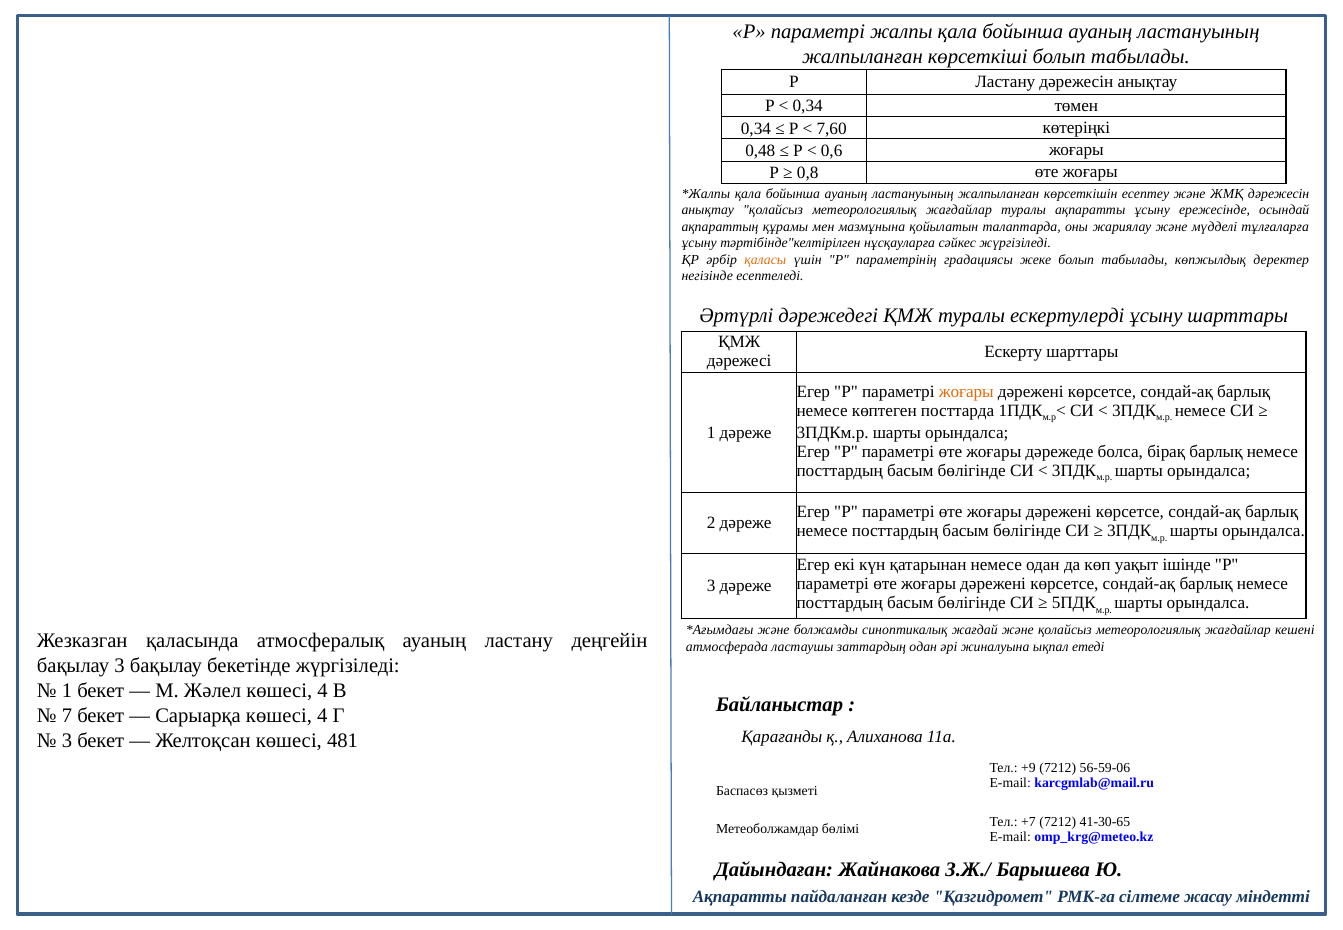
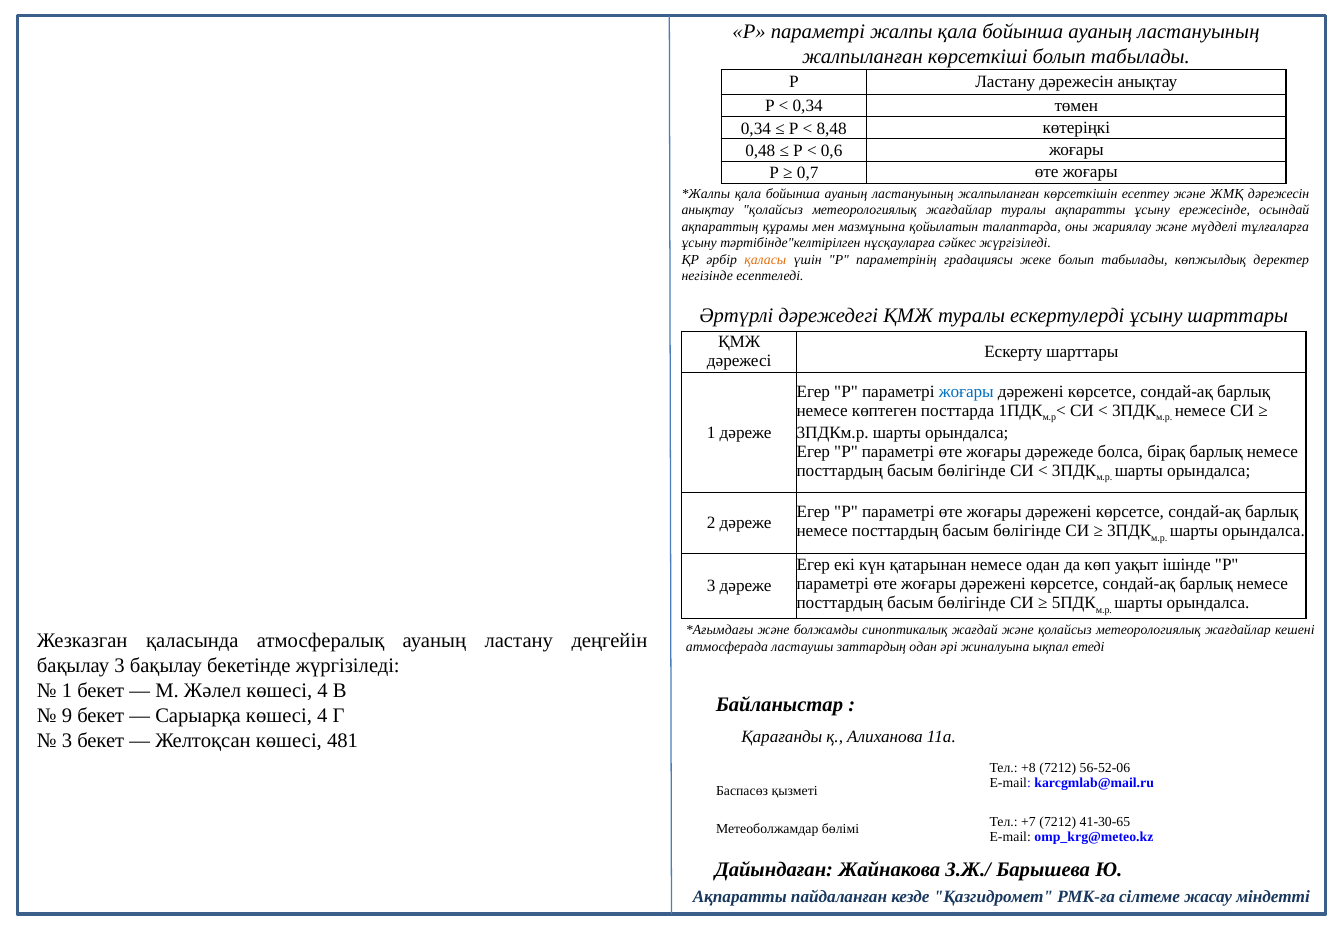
7,60: 7,60 -> 8,48
0,8: 0,8 -> 0,7
жоғары at (966, 392) colour: orange -> blue
7: 7 -> 9
+9: +9 -> +8
56-59-06: 56-59-06 -> 56-52-06
